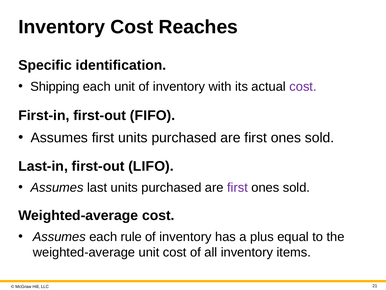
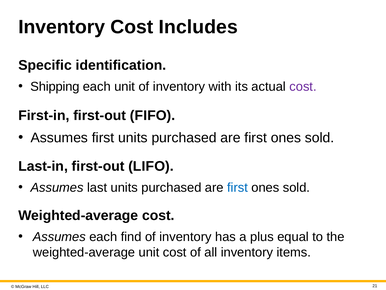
Reaches: Reaches -> Includes
first at (238, 187) colour: purple -> blue
rule: rule -> find
